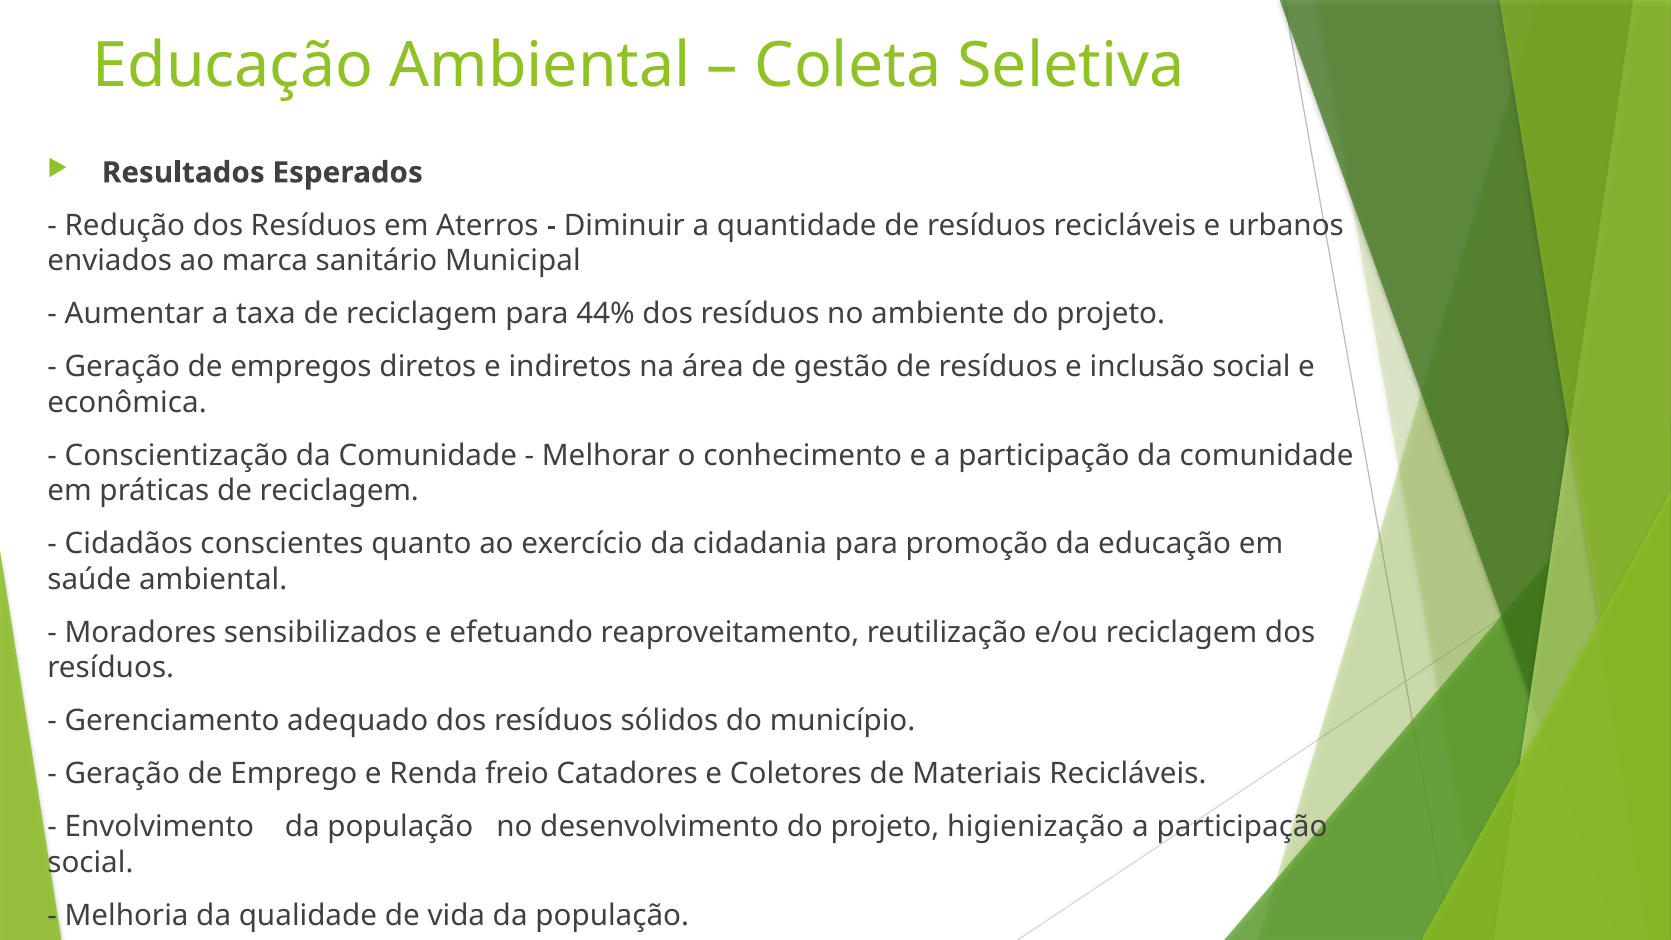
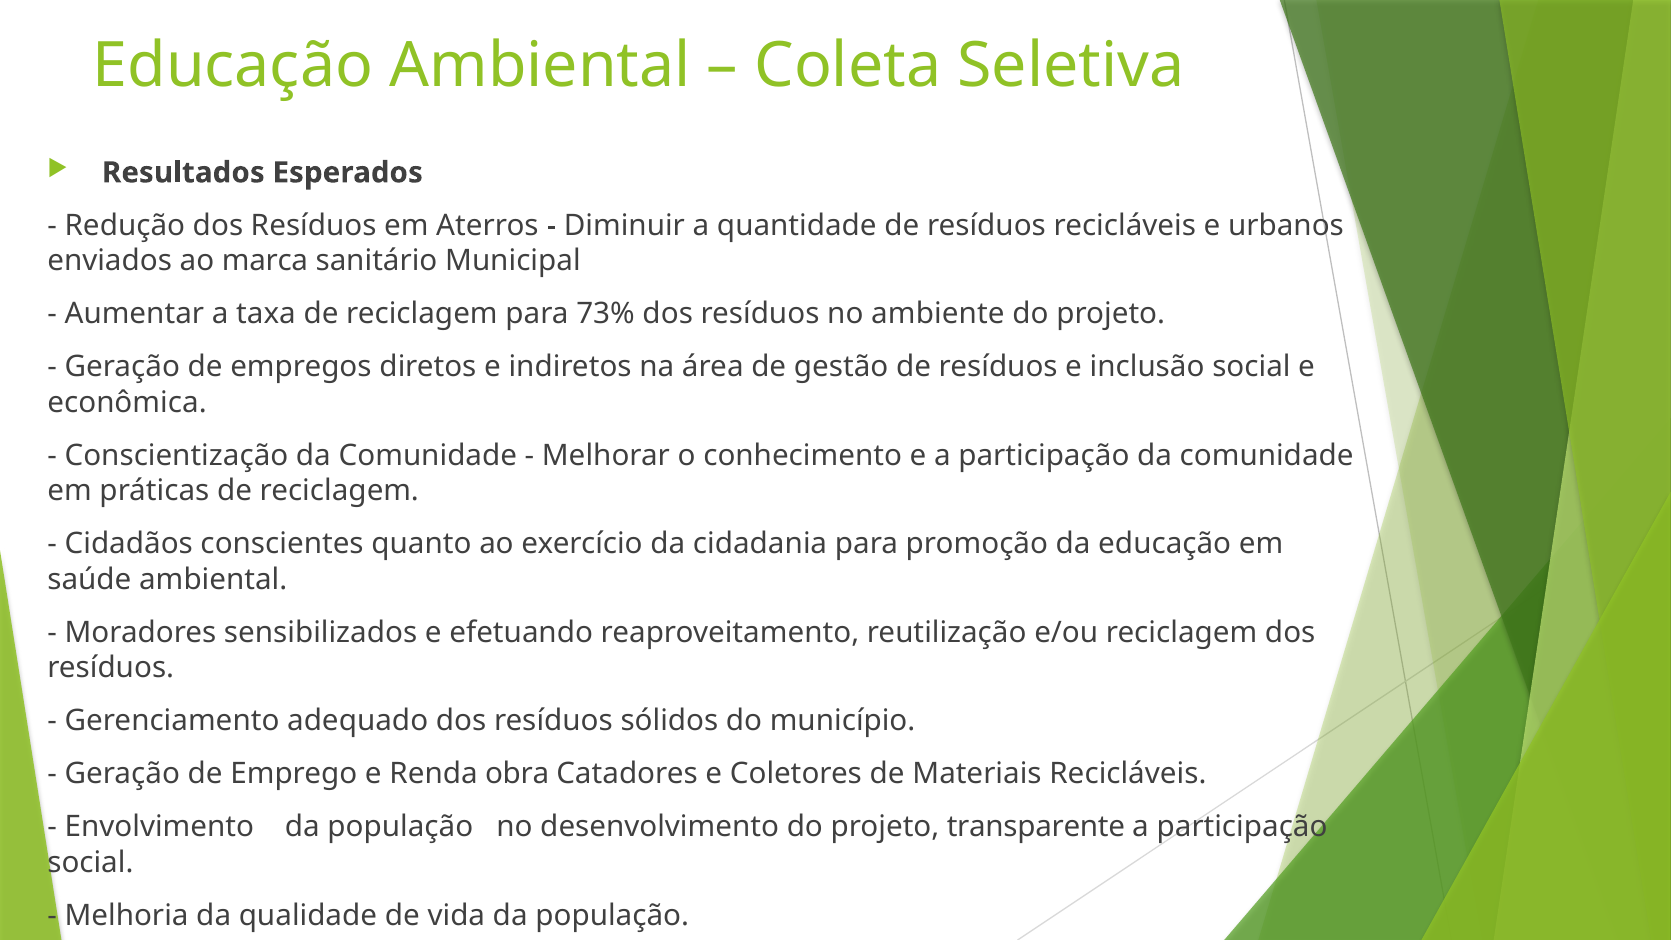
44%: 44% -> 73%
freio: freio -> obra
higienização: higienização -> transparente
